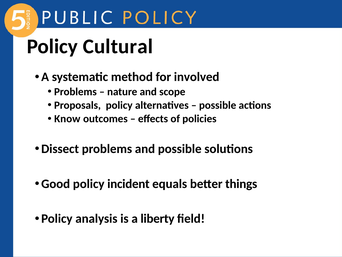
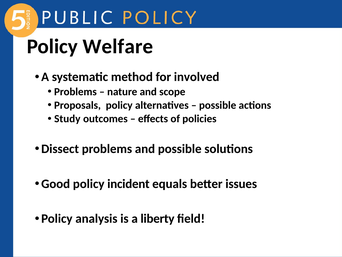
Cultural: Cultural -> Welfare
Know: Know -> Study
things: things -> issues
